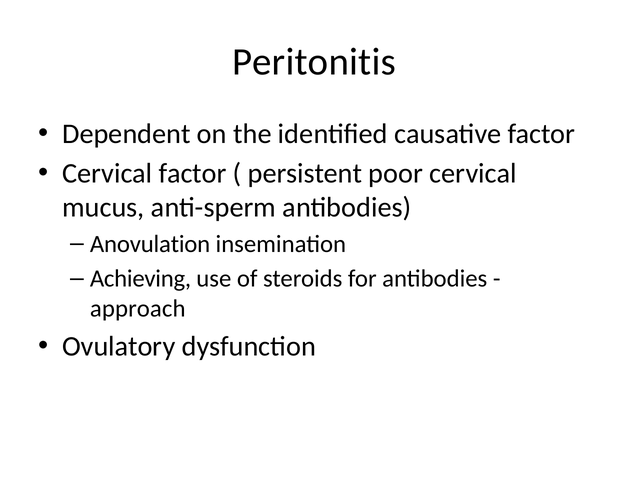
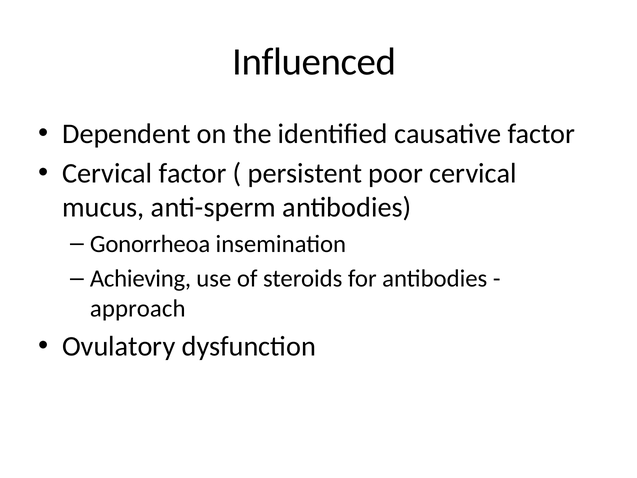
Peritonitis: Peritonitis -> Influenced
Anovulation: Anovulation -> Gonorrheoa
